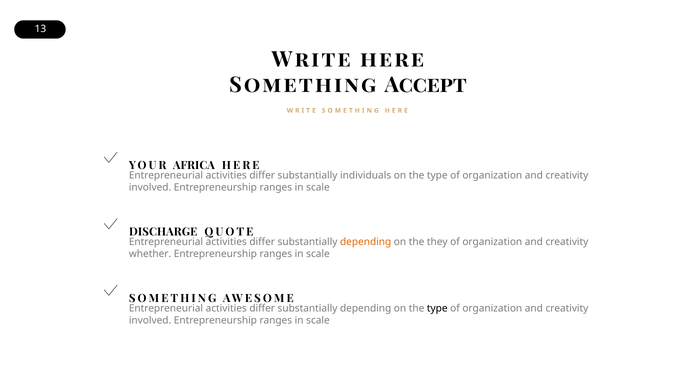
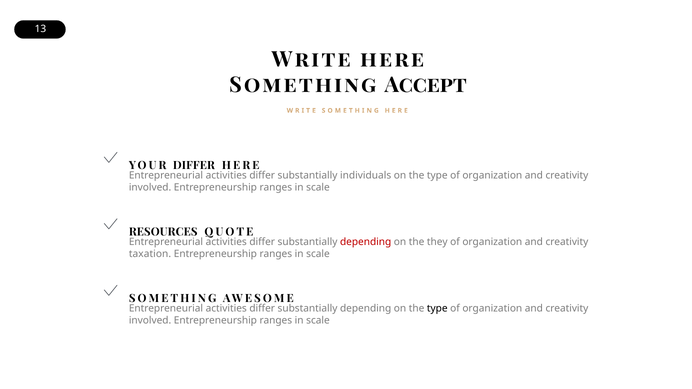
YOUR AFRICA: AFRICA -> DIFFER
DISCHARGE: DISCHARGE -> RESOURCES
depending at (366, 242) colour: orange -> red
whether: whether -> taxation
